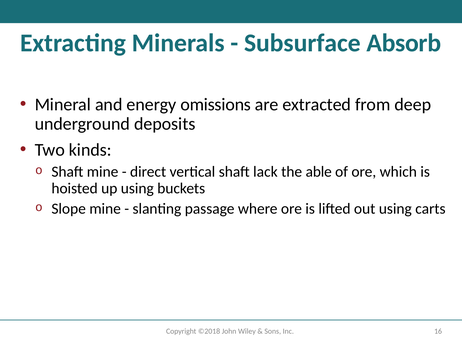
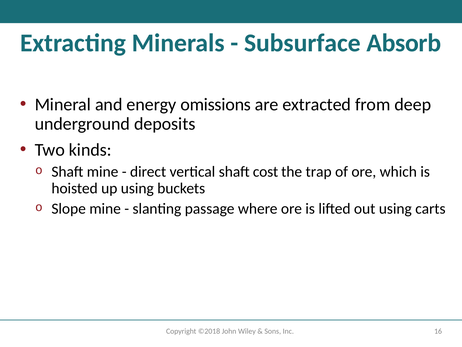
lack: lack -> cost
able: able -> trap
